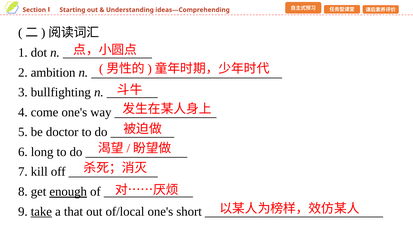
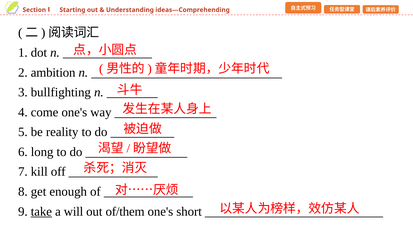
doctor: doctor -> reality
enough underline: present -> none
that: that -> will
of/local: of/local -> of/them
